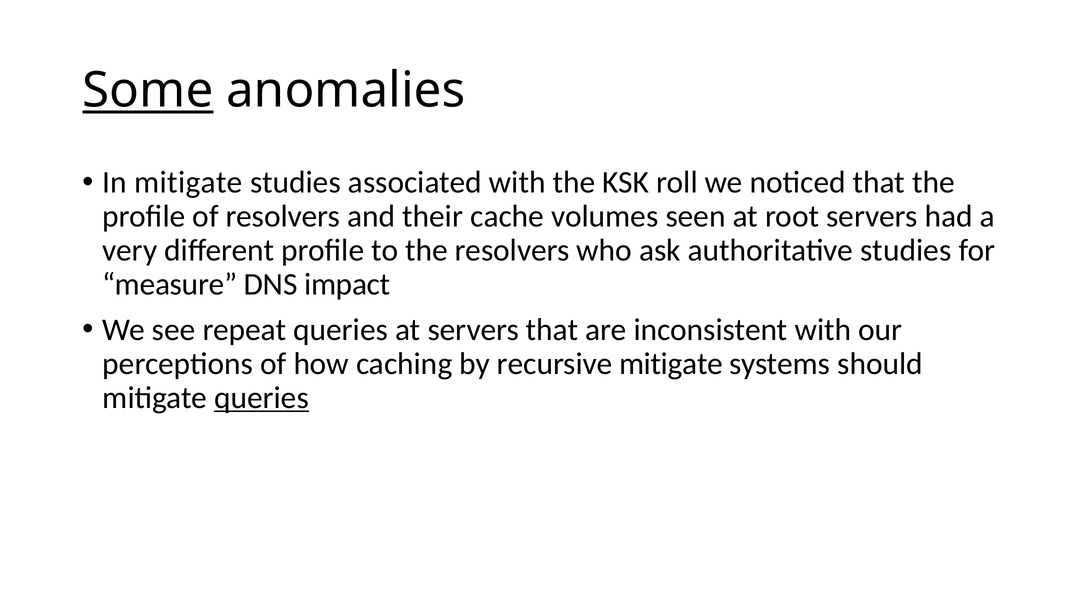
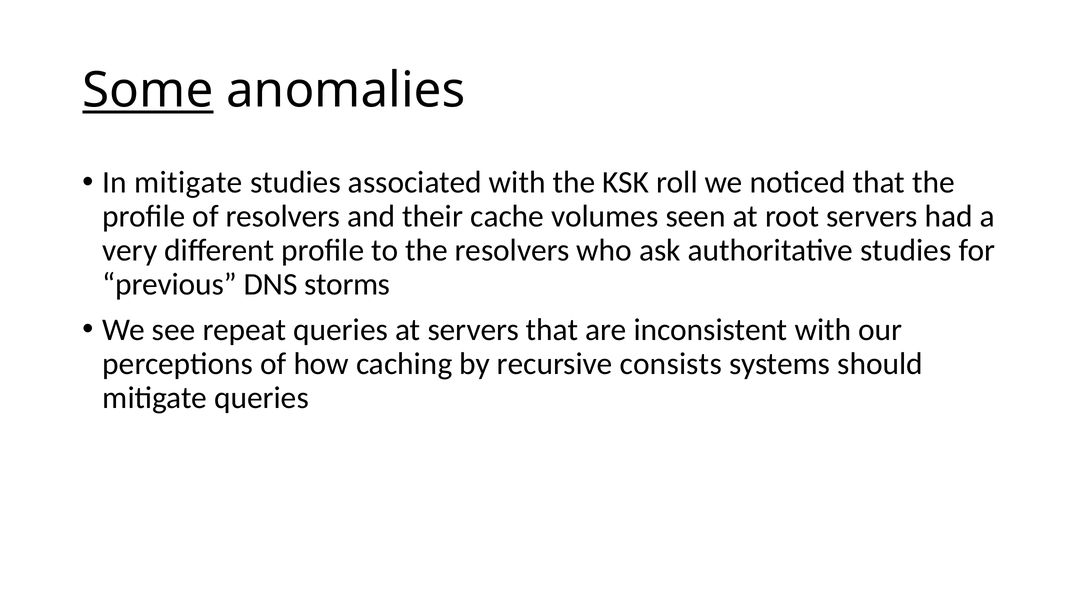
measure: measure -> previous
impact: impact -> storms
recursive mitigate: mitigate -> consists
queries at (262, 398) underline: present -> none
